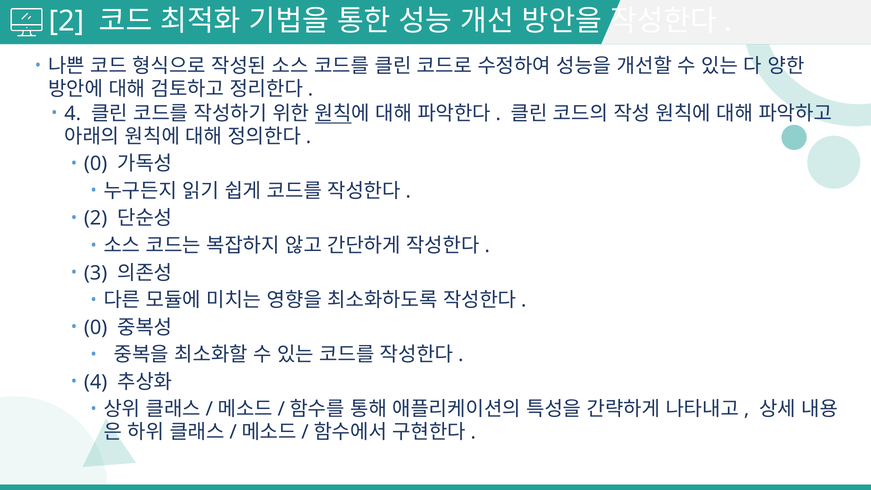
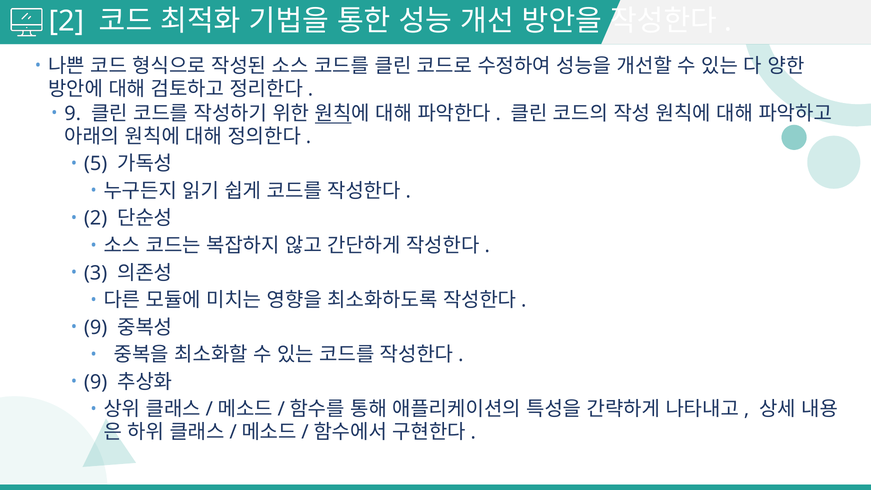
4 at (73, 113): 4 -> 9
0 at (96, 164): 0 -> 5
0 at (96, 327): 0 -> 9
4 at (96, 382): 4 -> 9
